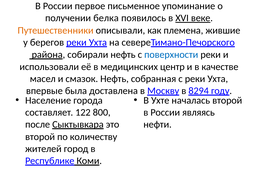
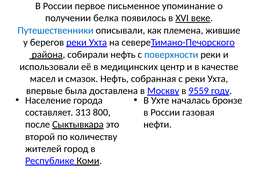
Путешественники colour: orange -> blue
8294: 8294 -> 9559
началась второй: второй -> бронзе
122: 122 -> 313
являясь: являясь -> газовая
